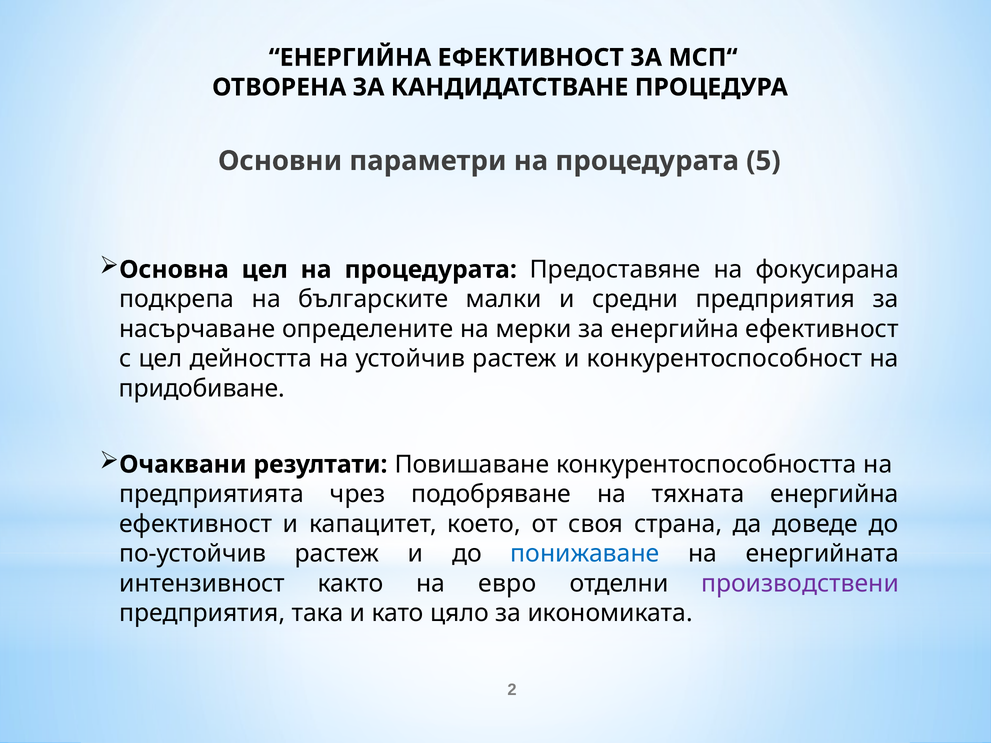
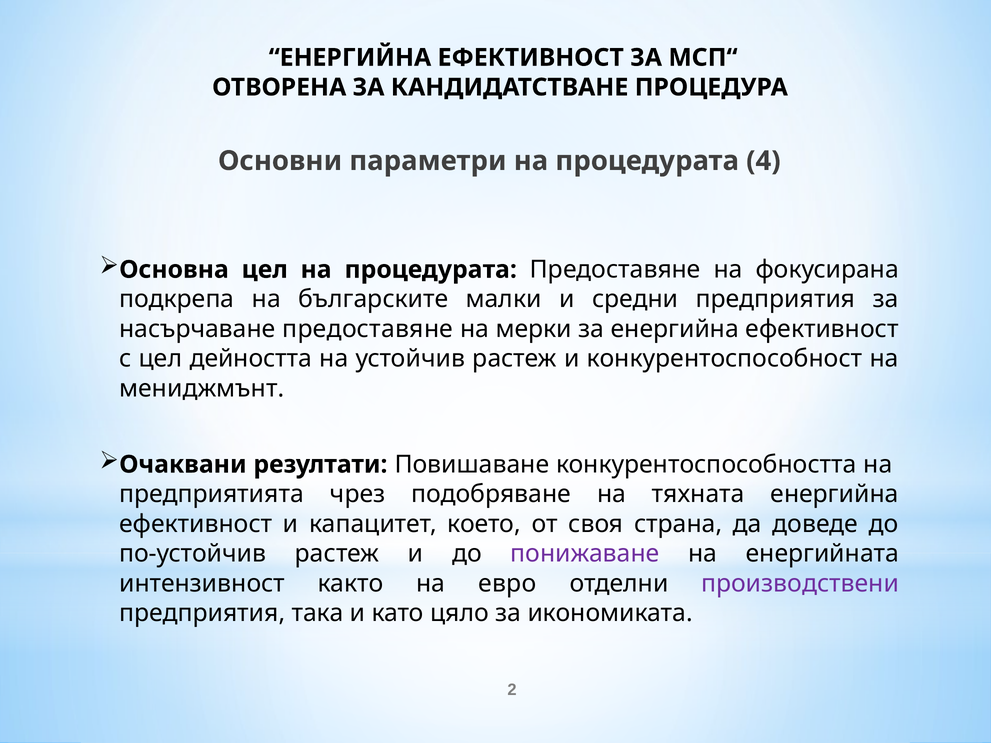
5: 5 -> 4
насърчаване определените: определените -> предоставяне
придобиване: придобиване -> мениджмънт
понижаване colour: blue -> purple
